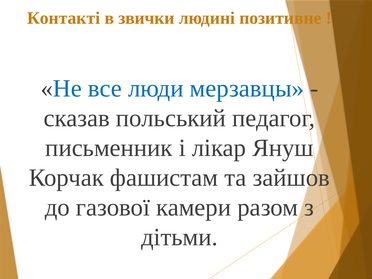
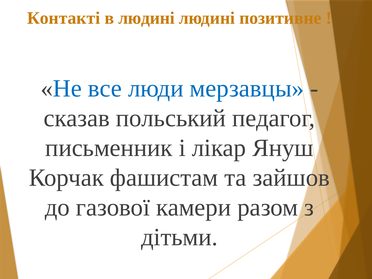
в звички: звички -> людині
